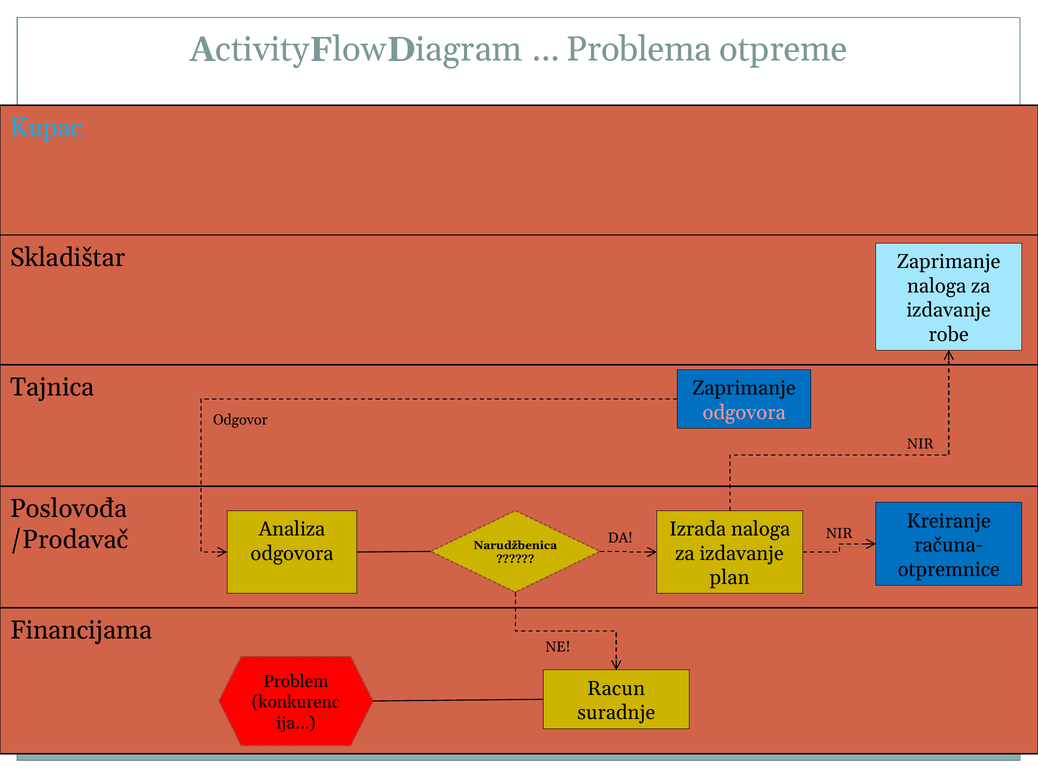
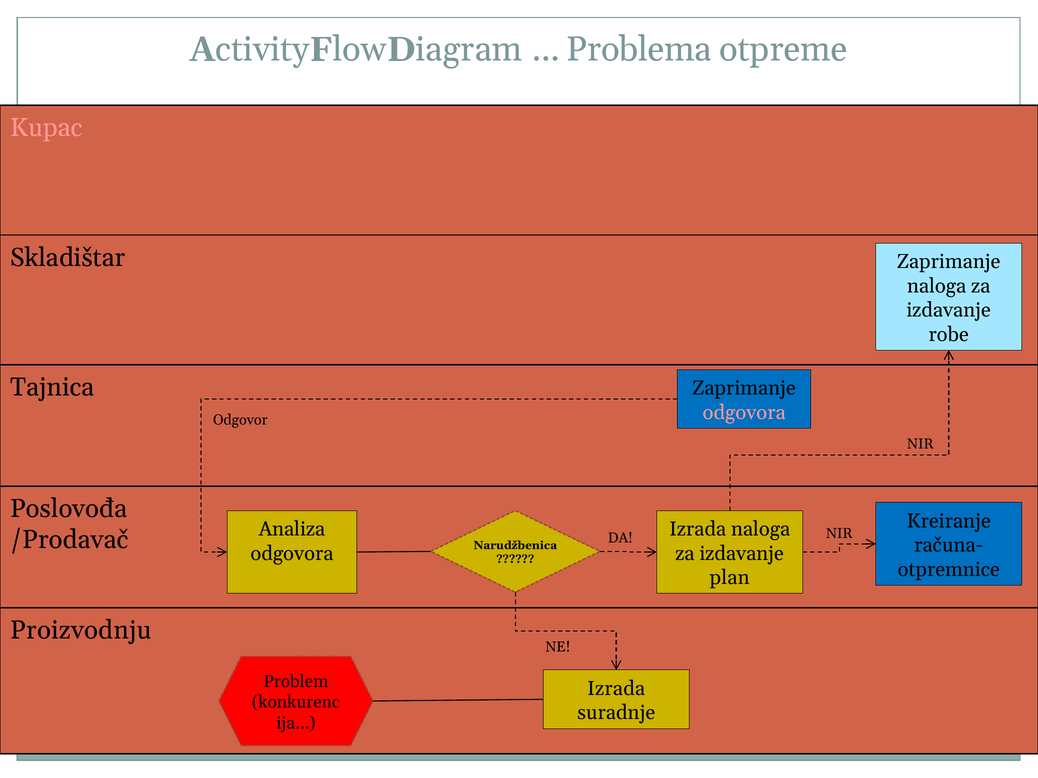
Kupac colour: light blue -> pink
Financijama: Financijama -> Proizvodnju
Racun at (616, 689): Racun -> Izrada
